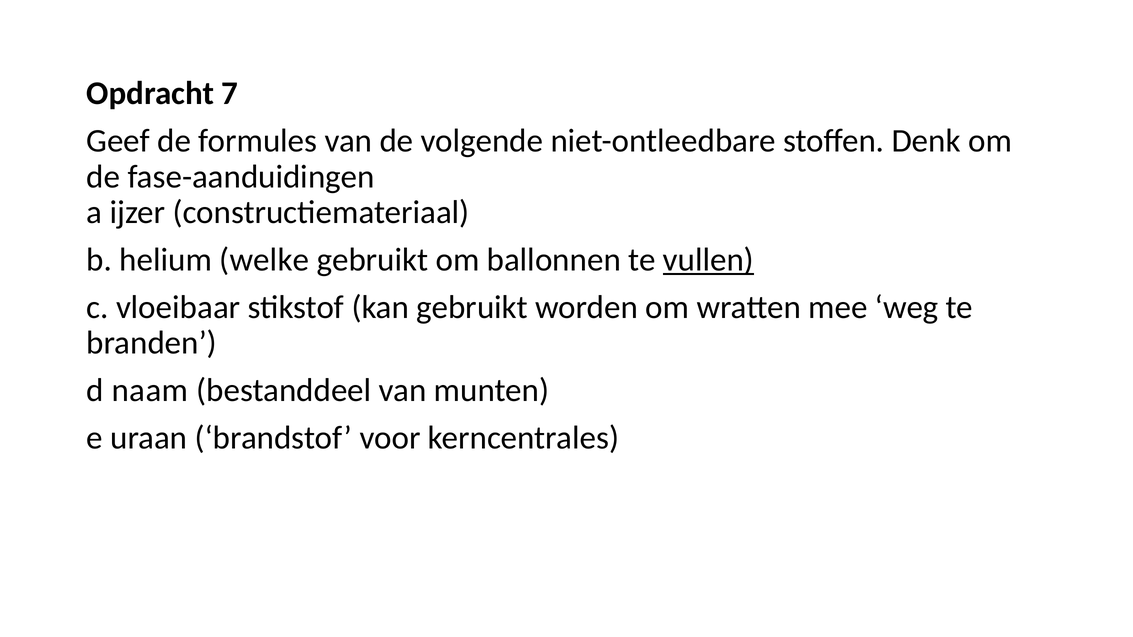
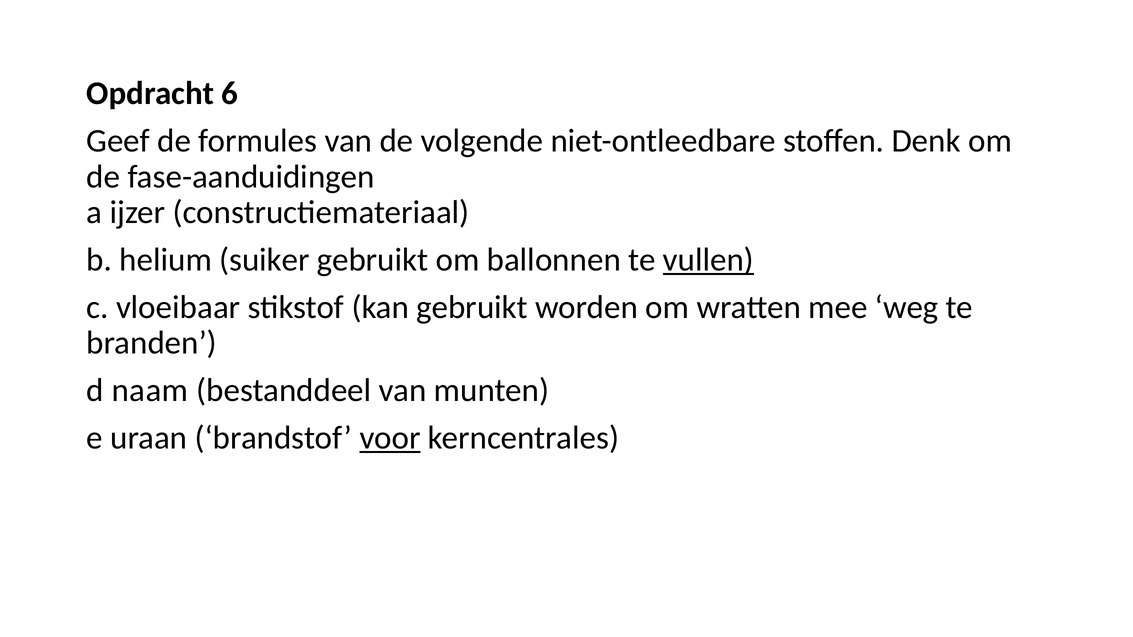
7: 7 -> 6
welke: welke -> suiker
voor underline: none -> present
